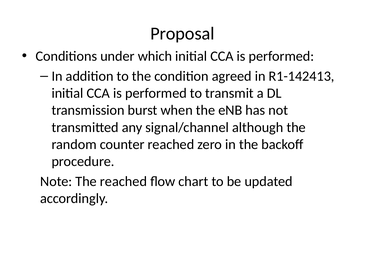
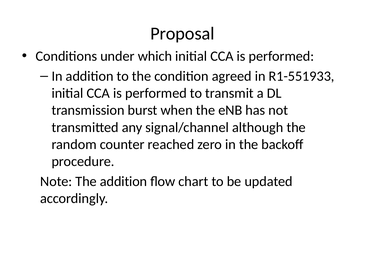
R1-142413: R1-142413 -> R1-551933
The reached: reached -> addition
